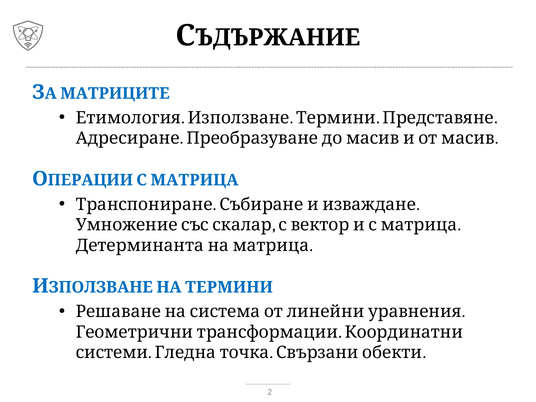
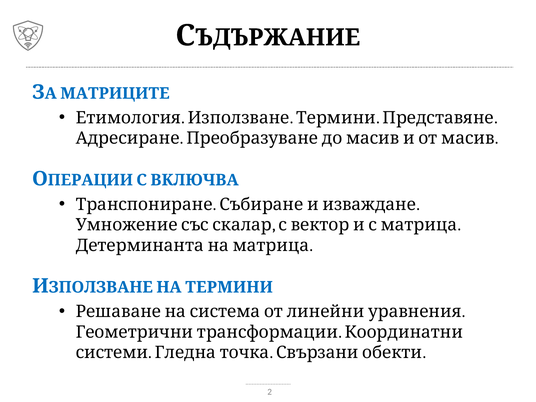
МАТРИЦА: МАТРИЦА -> ВКЛЮЧВА
